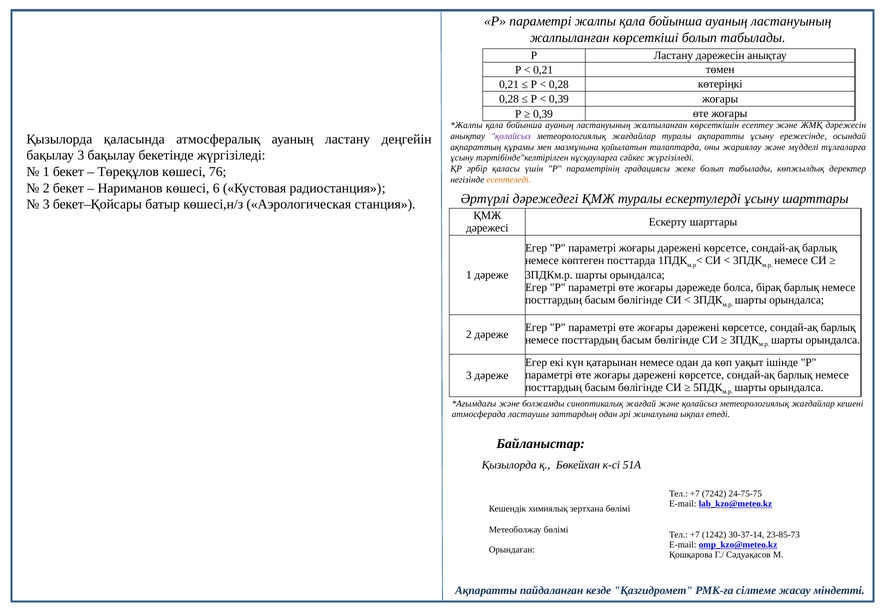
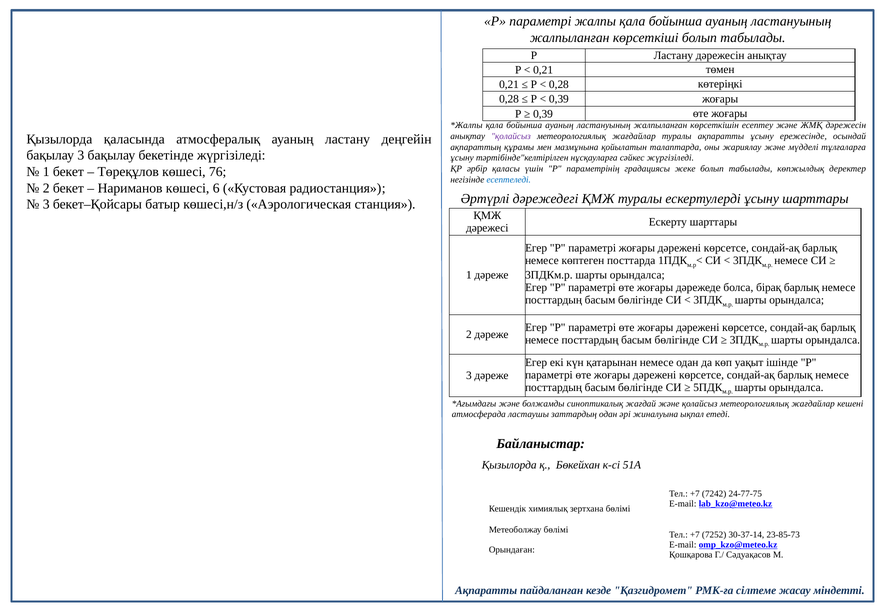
есептеледі colour: orange -> blue
24-75-75: 24-75-75 -> 24-77-75
1242: 1242 -> 7252
